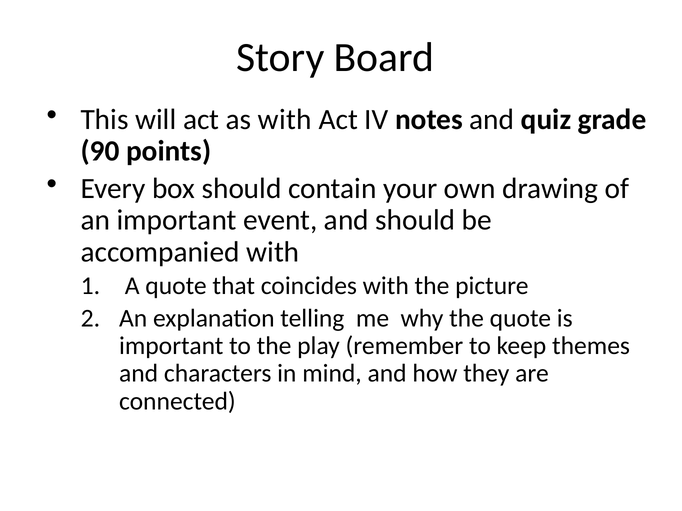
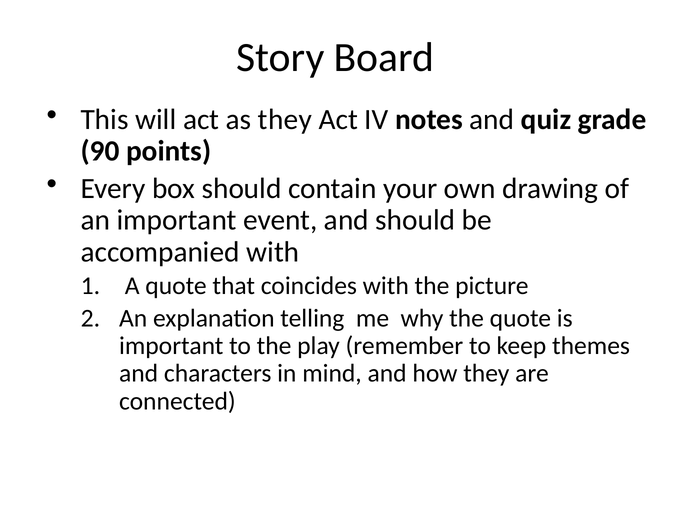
as with: with -> they
